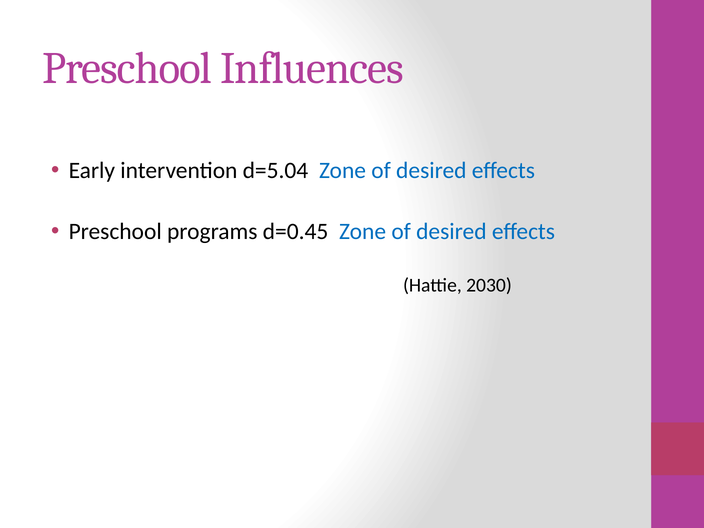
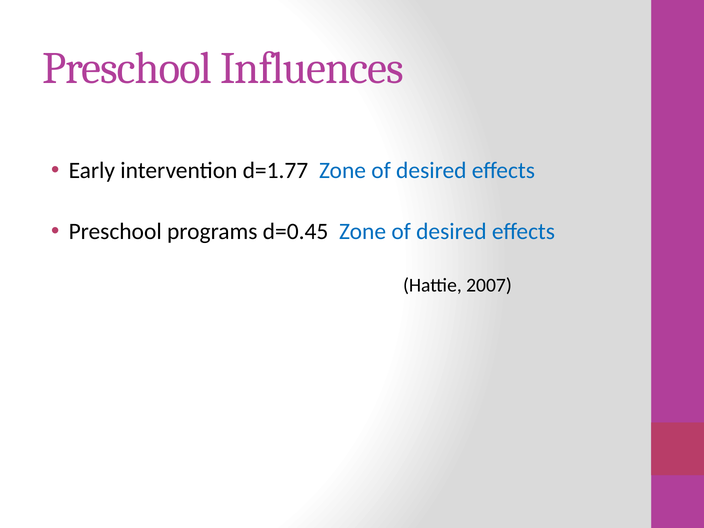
d=5.04: d=5.04 -> d=1.77
2030: 2030 -> 2007
